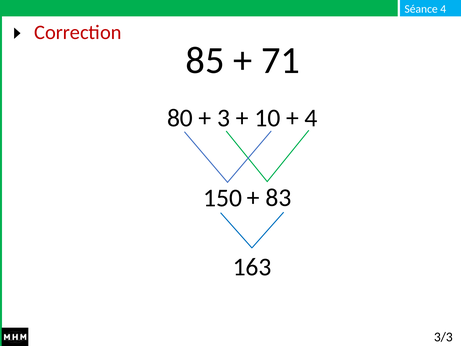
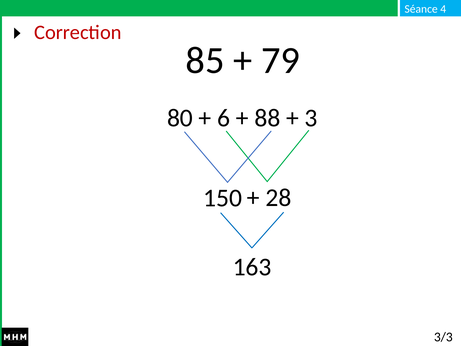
71: 71 -> 79
3: 3 -> 6
10: 10 -> 88
4 at (311, 118): 4 -> 3
83: 83 -> 28
